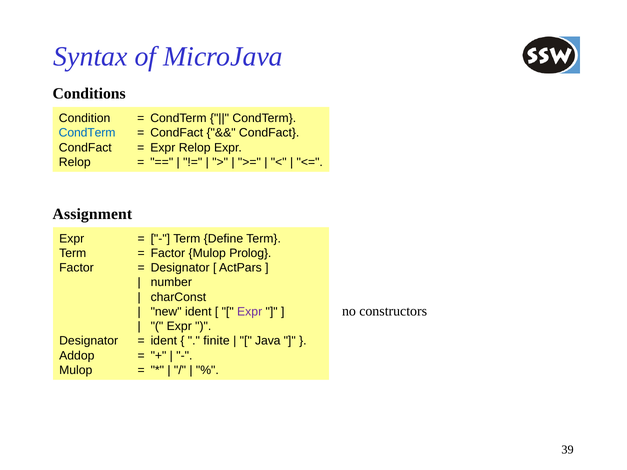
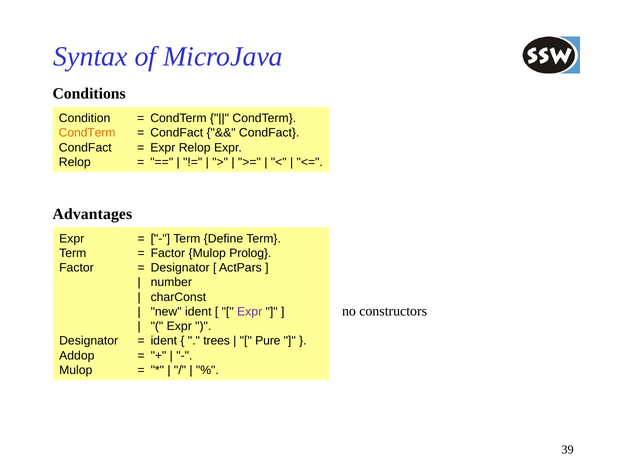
CondTerm at (87, 133) colour: blue -> orange
Assignment: Assignment -> Advantages
finite: finite -> trees
Java: Java -> Pure
